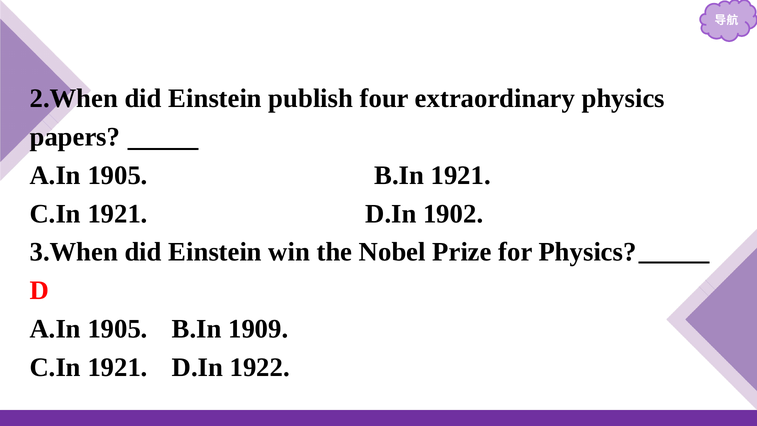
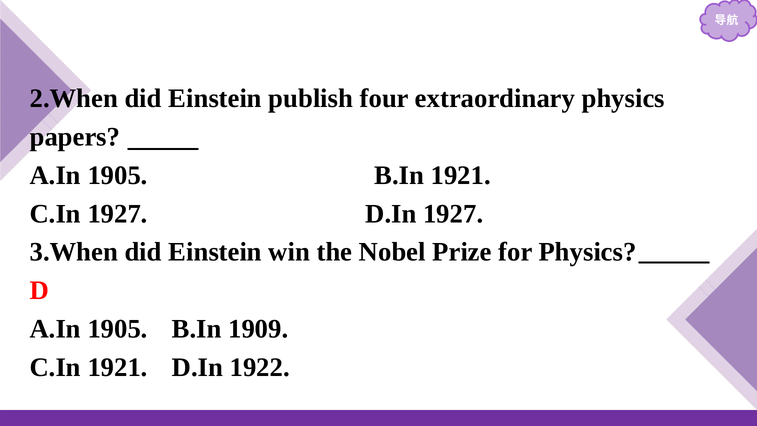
1921 at (118, 214): 1921 -> 1927
D.In 1902: 1902 -> 1927
